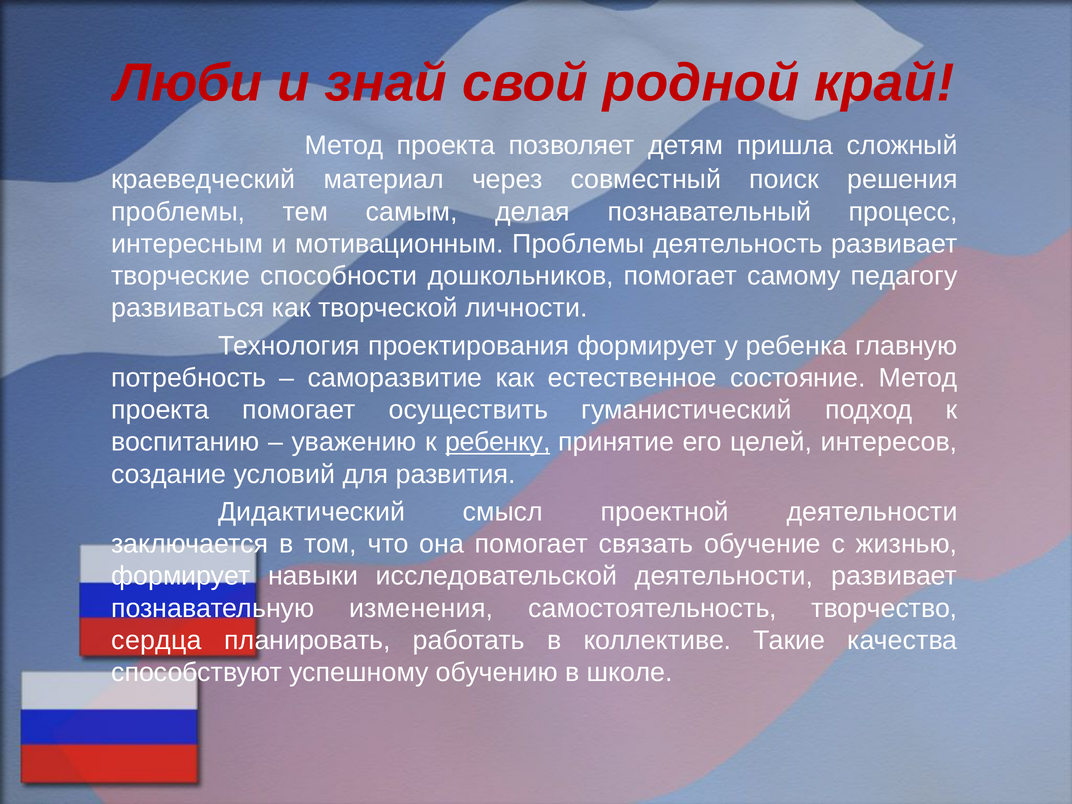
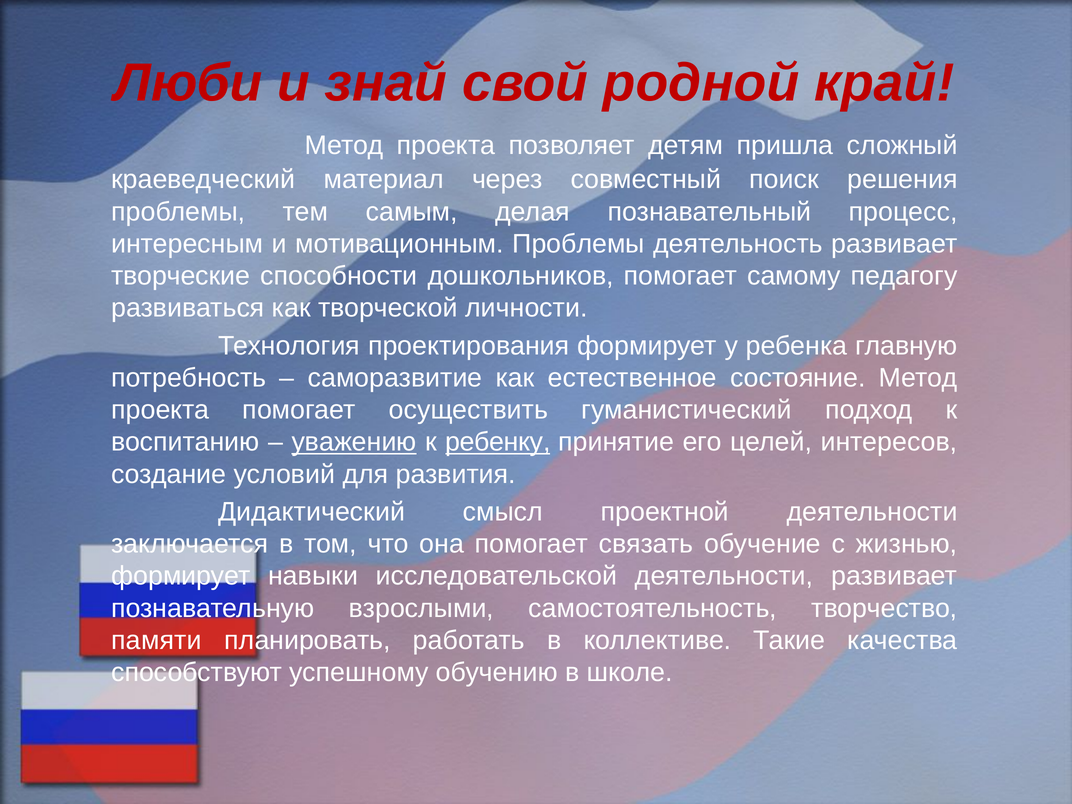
уважению underline: none -> present
изменения: изменения -> взрослыми
сердца: сердца -> памяти
